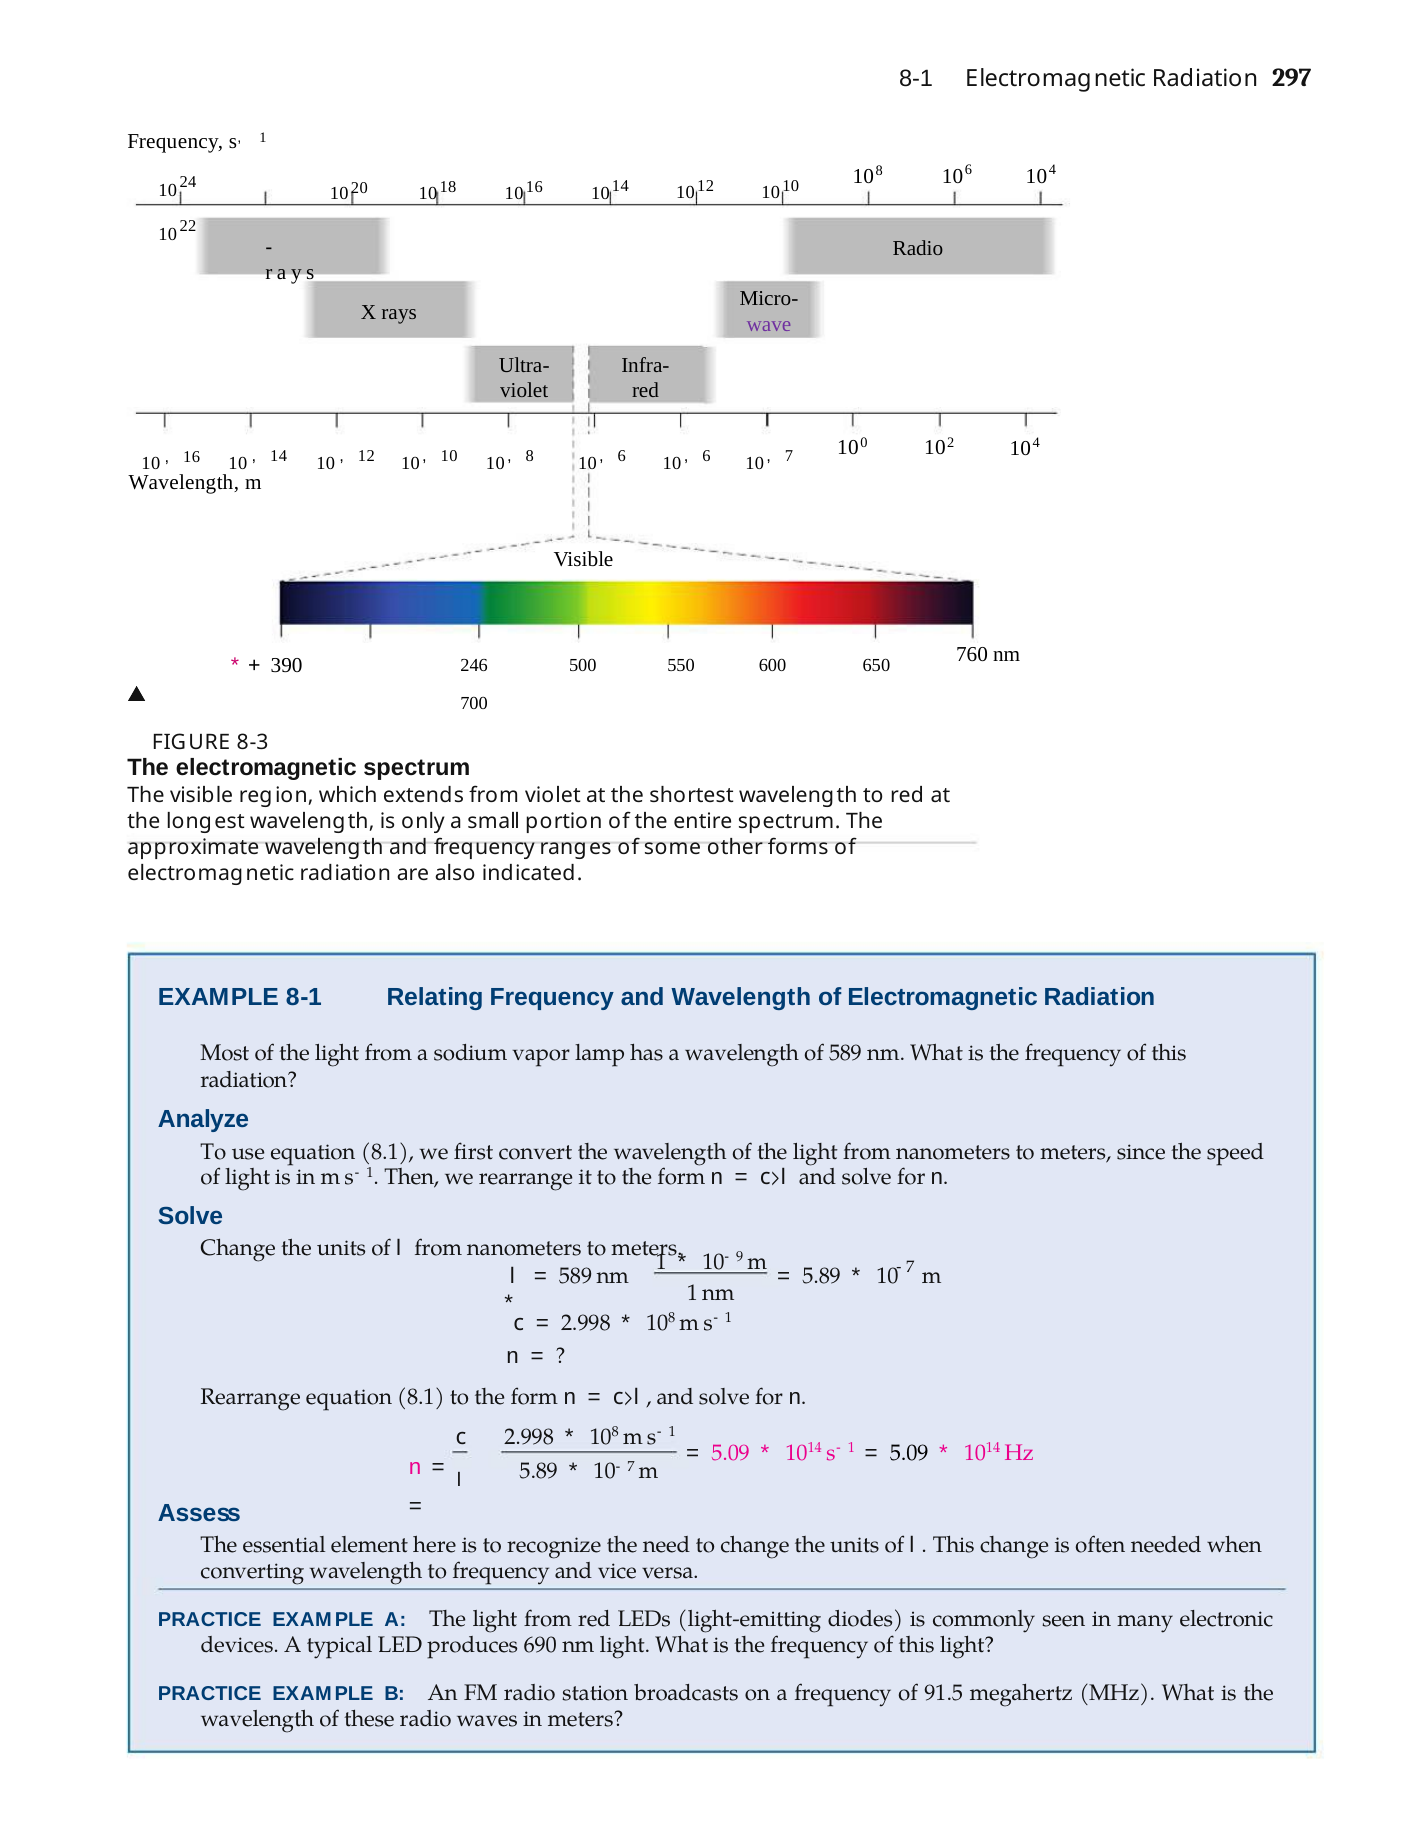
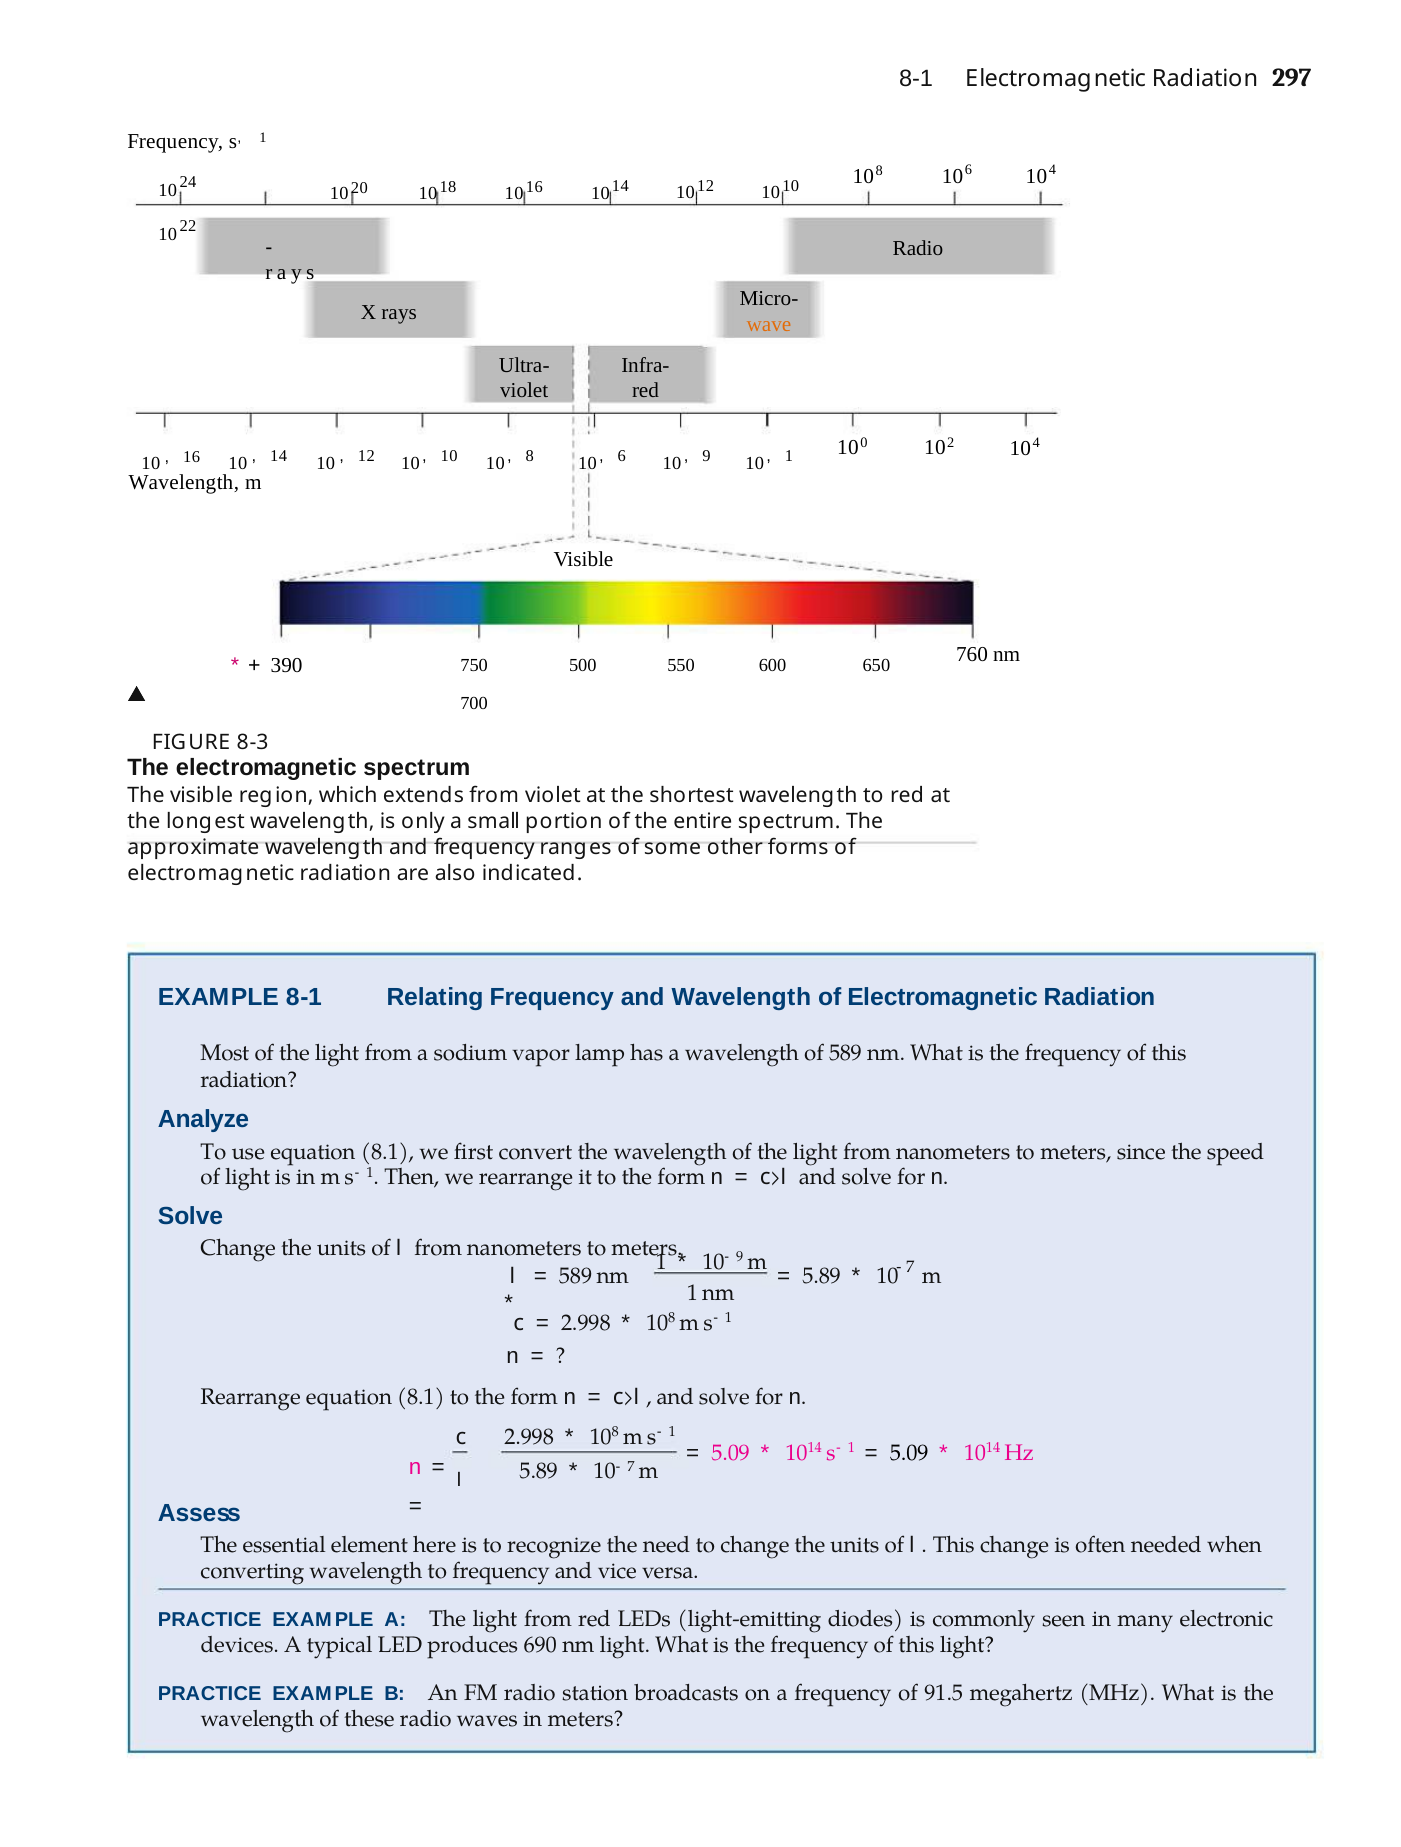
wave colour: purple -> orange
6 at (706, 456): 6 -> 9
7 at (789, 456): 7 -> 1
246: 246 -> 750
